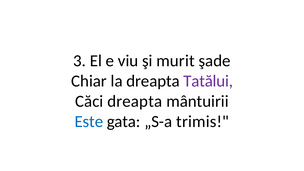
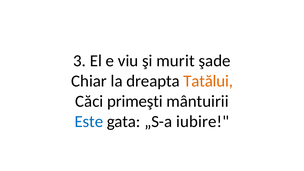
Tatălui colour: purple -> orange
Căci dreapta: dreapta -> primeşti
trimis: trimis -> iubire
